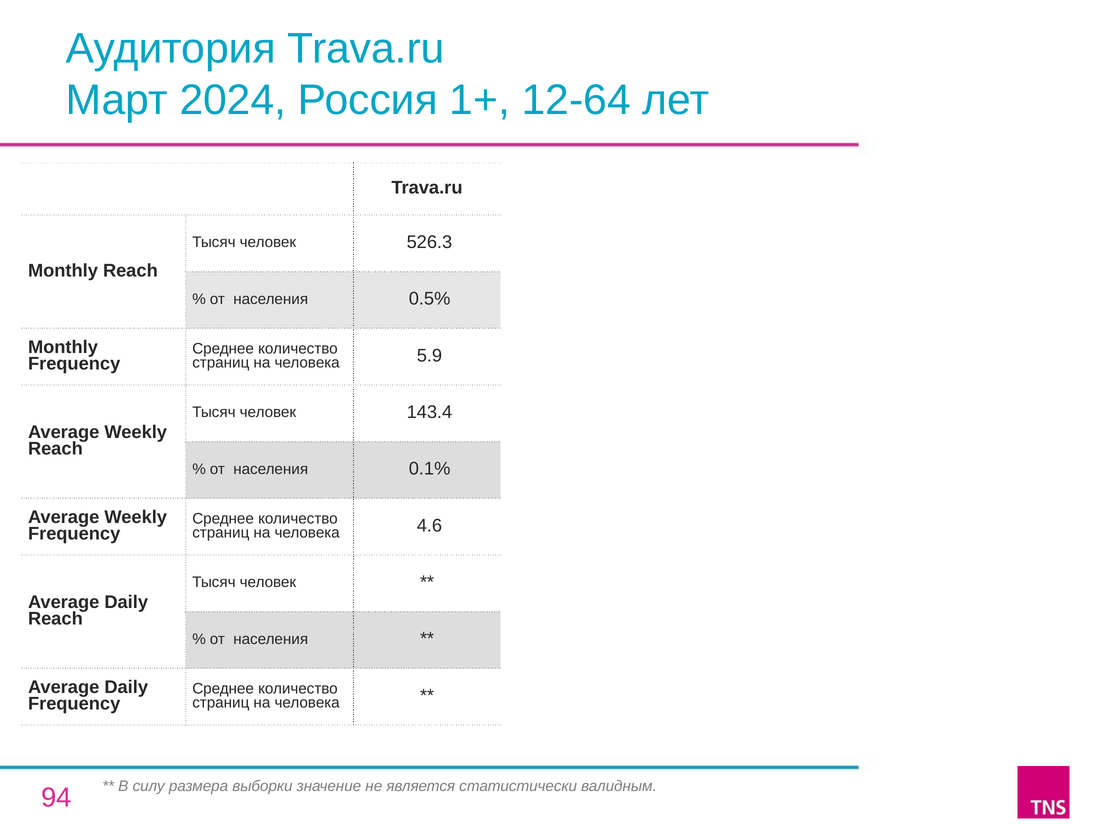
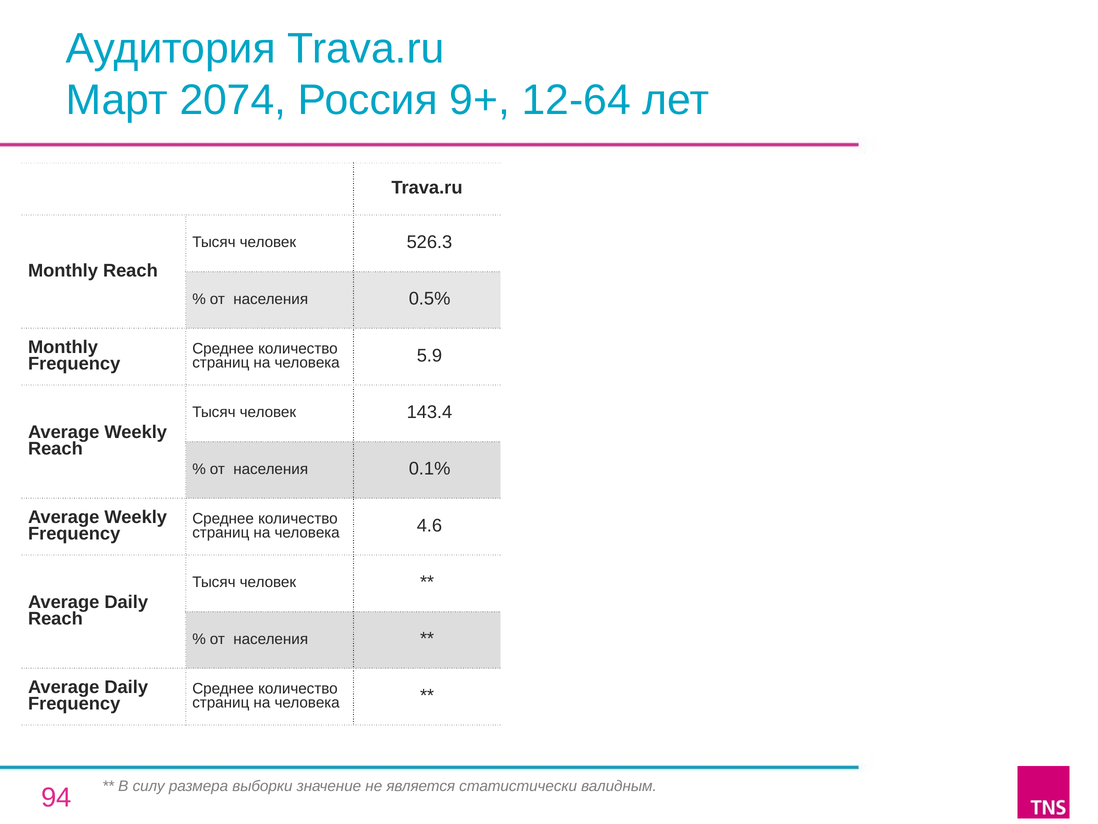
2024: 2024 -> 2074
1+: 1+ -> 9+
